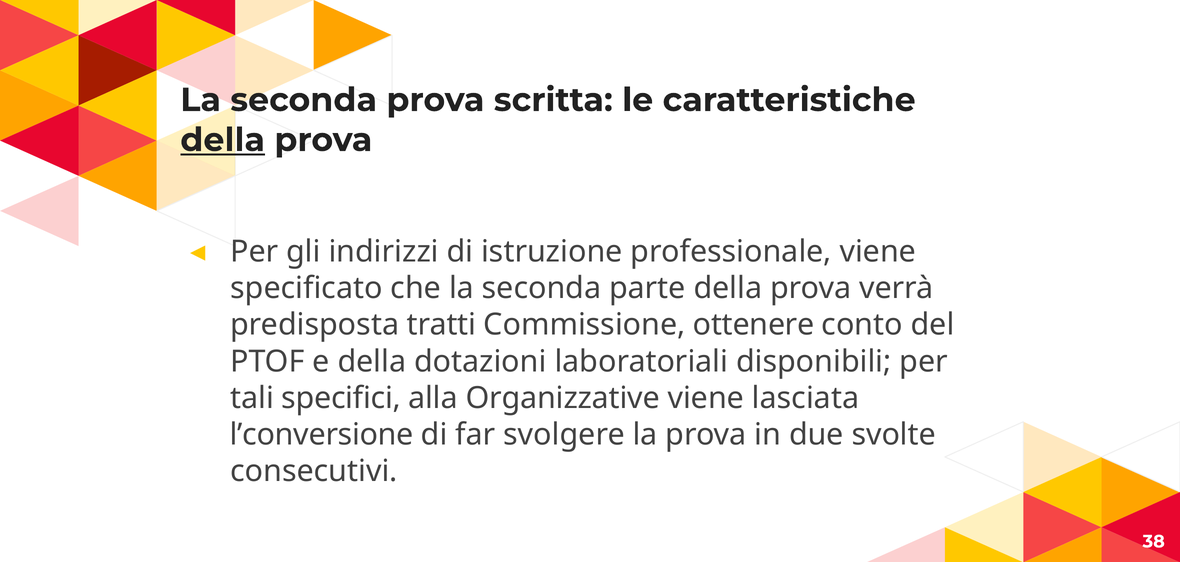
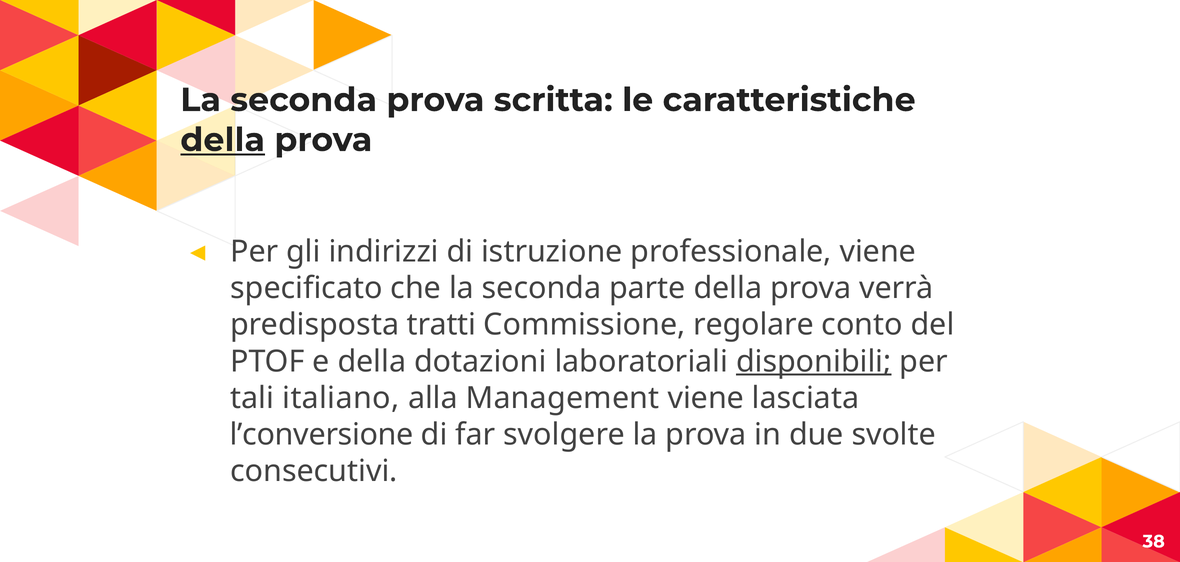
ottenere: ottenere -> regolare
disponibili underline: none -> present
specifici: specifici -> italiano
Organizzative: Organizzative -> Management
